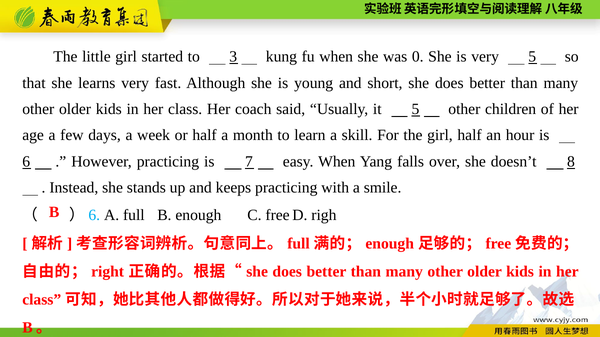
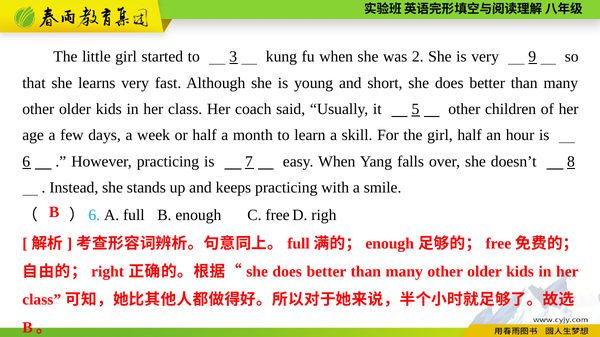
0: 0 -> 2
very 5: 5 -> 9
